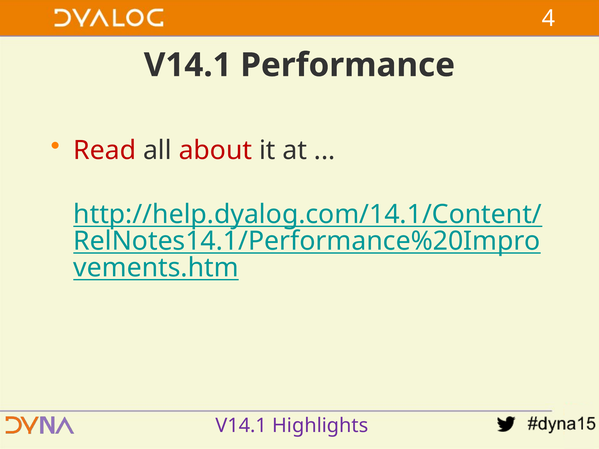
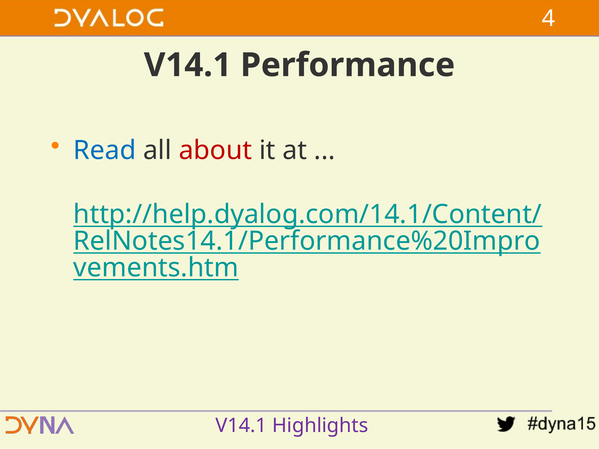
Read colour: red -> blue
